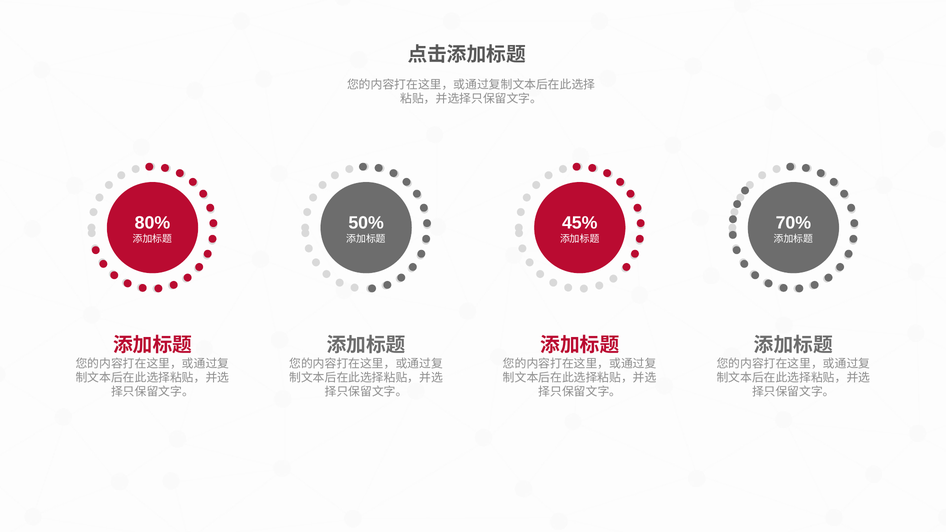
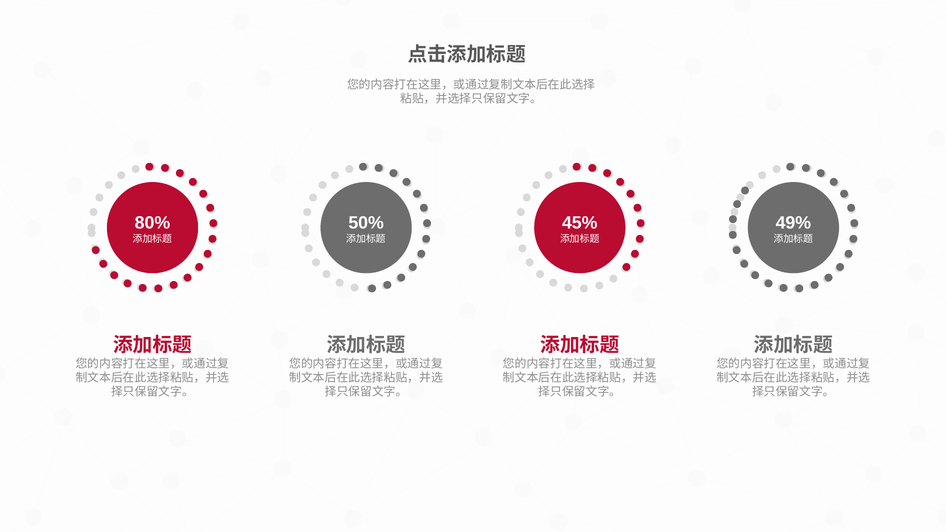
70%: 70% -> 49%
